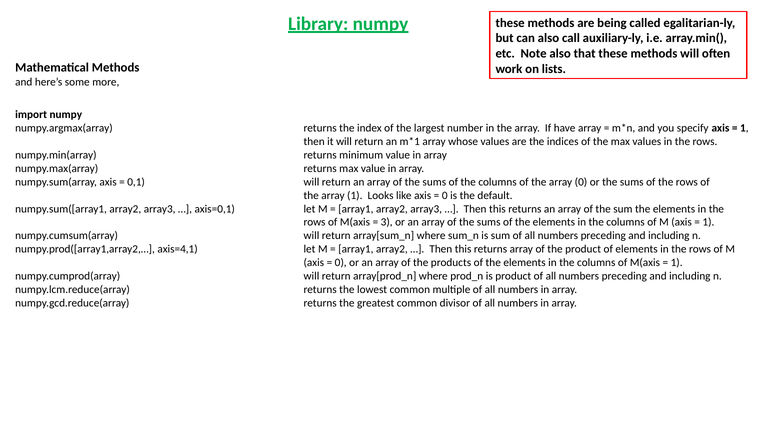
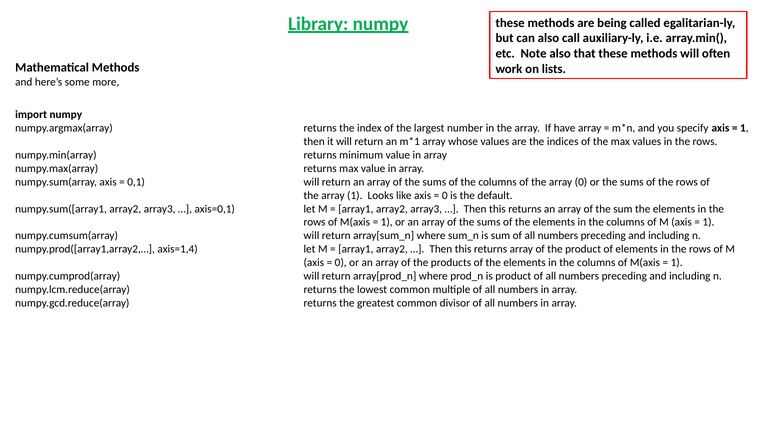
3 at (387, 223): 3 -> 1
axis=4,1: axis=4,1 -> axis=1,4
